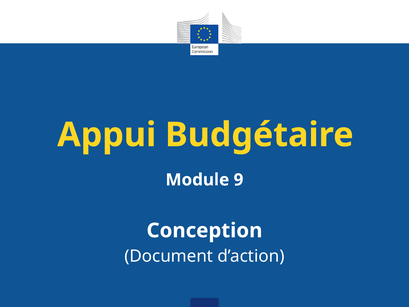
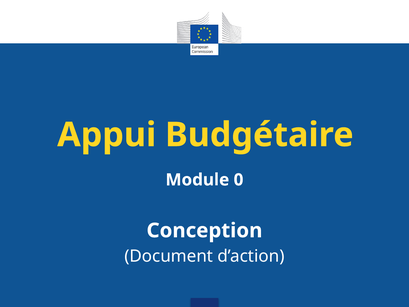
9: 9 -> 0
